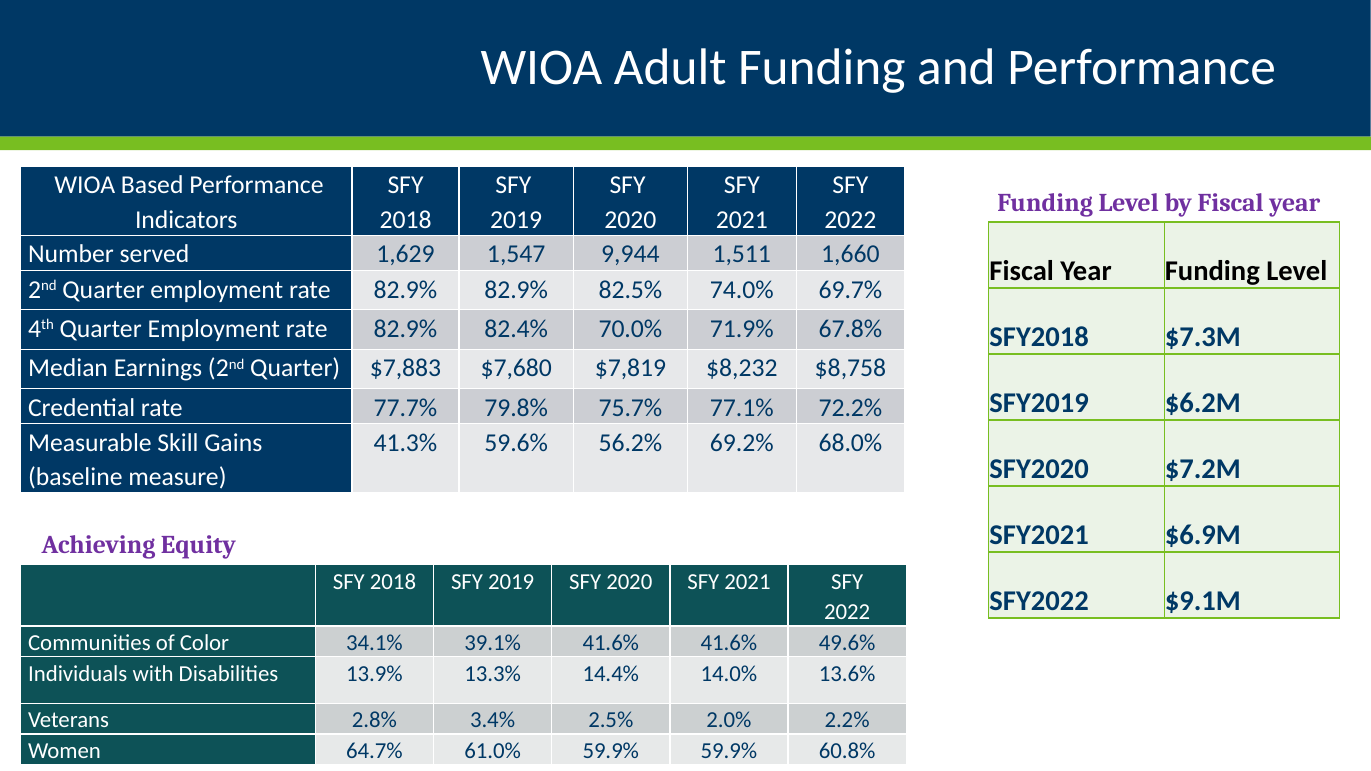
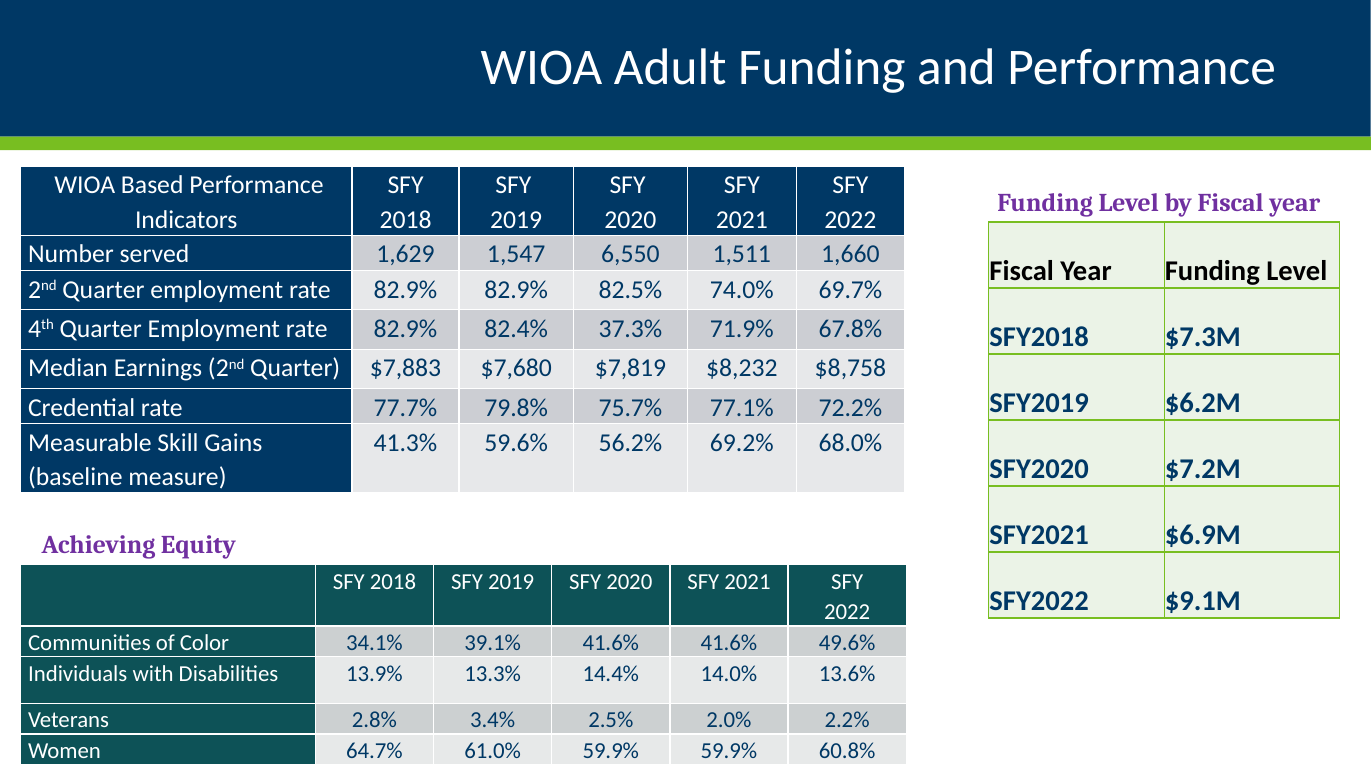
9,944: 9,944 -> 6,550
70.0%: 70.0% -> 37.3%
